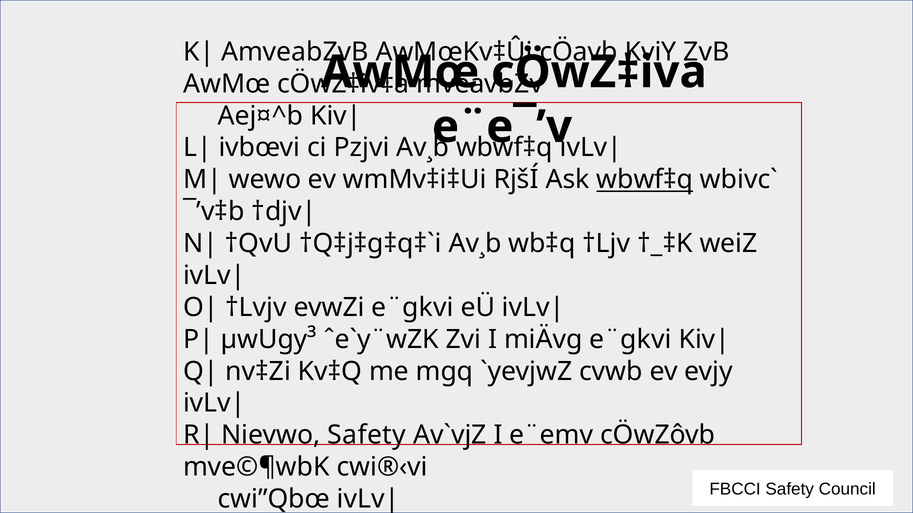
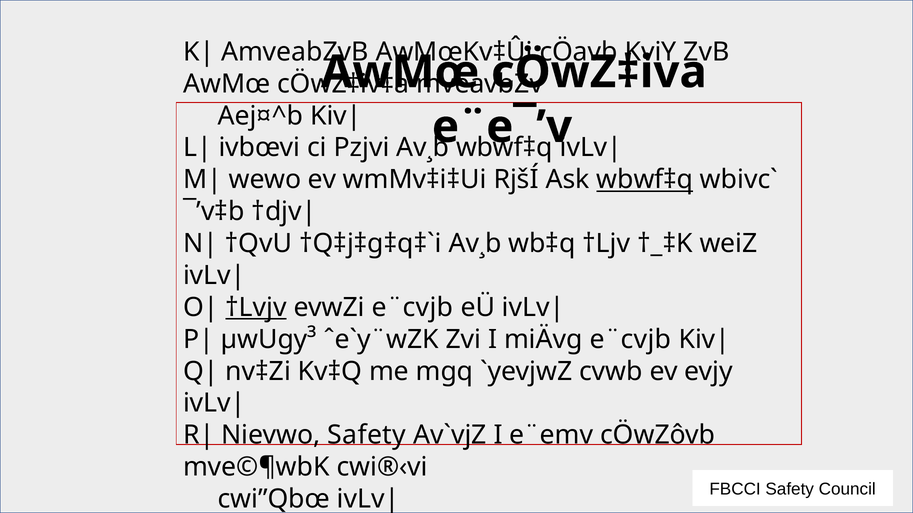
†Lvjv underline: none -> present
evwZi e¨gkvi: e¨gkvi -> e¨cvjb
miÄvg e¨gkvi: e¨gkvi -> e¨cvjb
